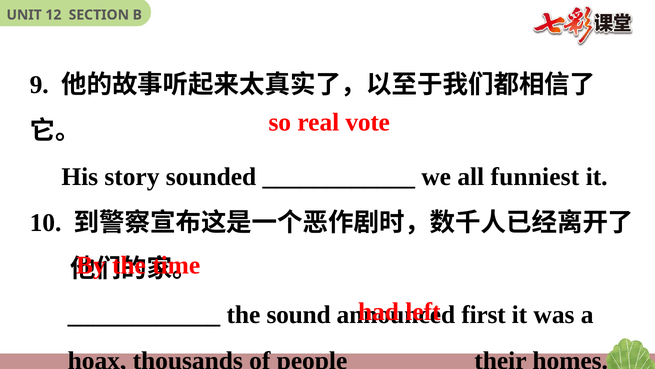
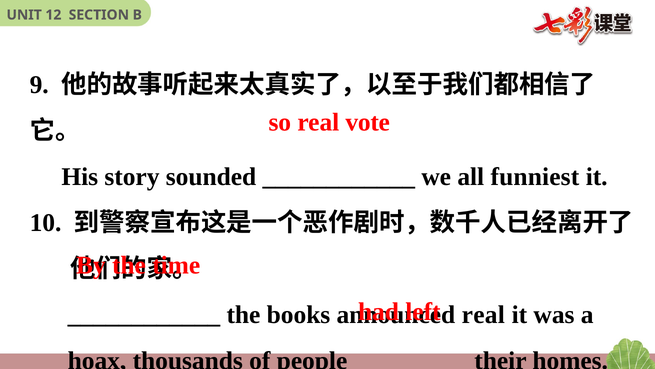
sound: sound -> books
first at (484, 314): first -> real
